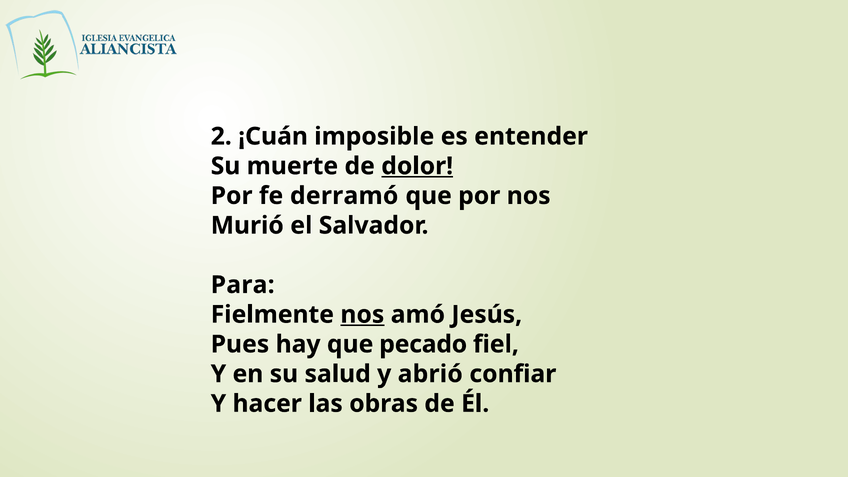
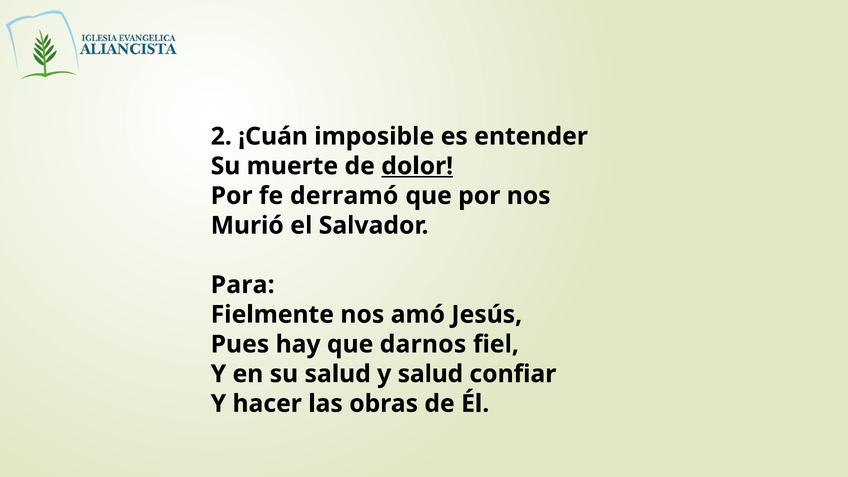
nos at (362, 315) underline: present -> none
pecado: pecado -> darnos
y abrió: abrió -> salud
